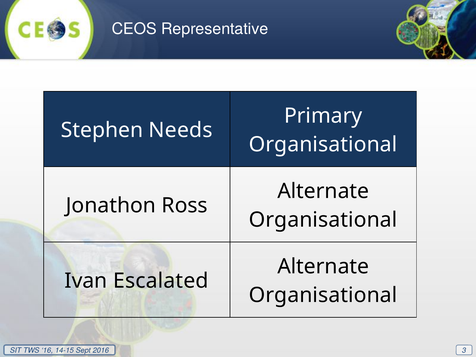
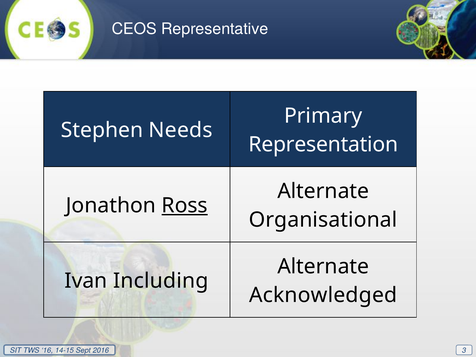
Organisational at (323, 145): Organisational -> Representation
Ross underline: none -> present
Escalated: Escalated -> Including
Organisational at (323, 295): Organisational -> Acknowledged
